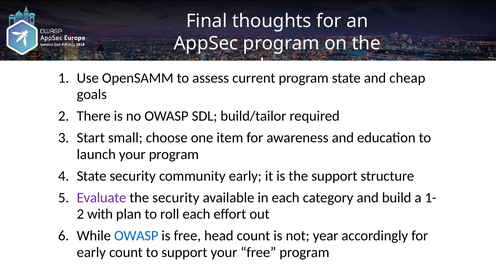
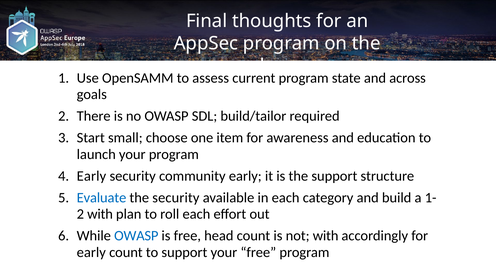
and cheap: cheap -> across
State at (92, 176): State -> Early
Evaluate colour: purple -> blue
not year: year -> with
